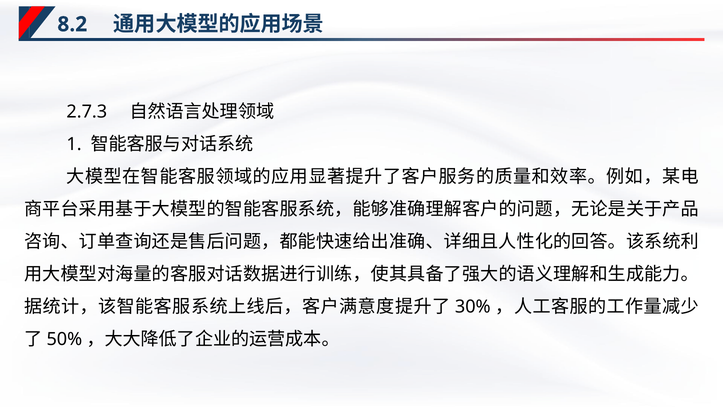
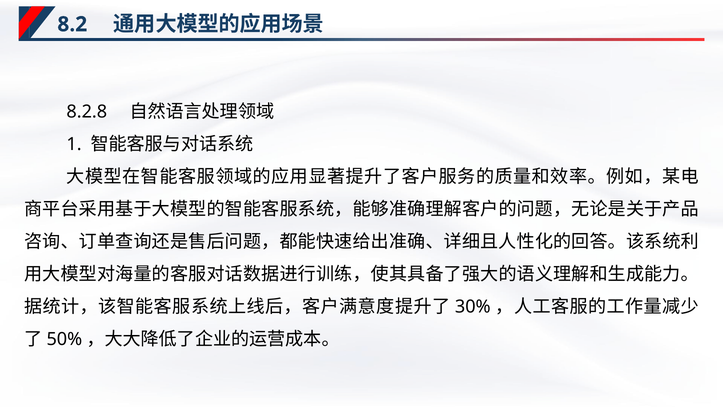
2.7.3: 2.7.3 -> 8.2.8
